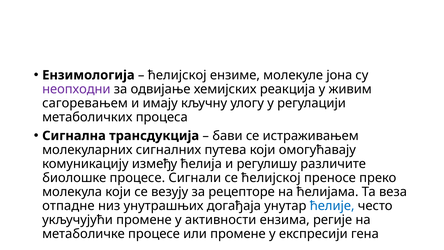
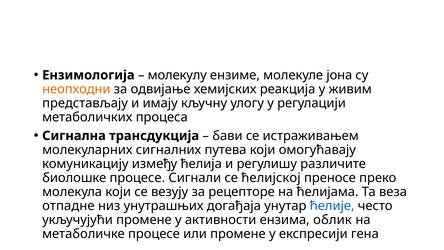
ћелијској at (177, 75): ћелијској -> молекулу
неопходни colour: purple -> orange
сагоревањем: сагоревањем -> представљају
регије: регије -> облик
